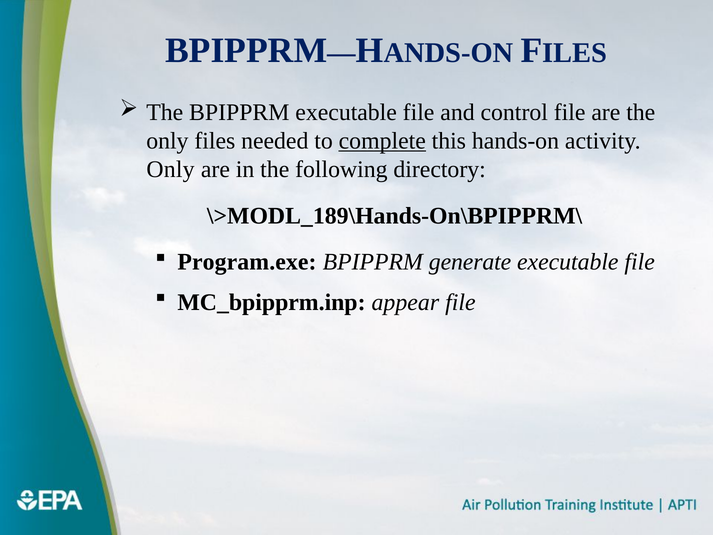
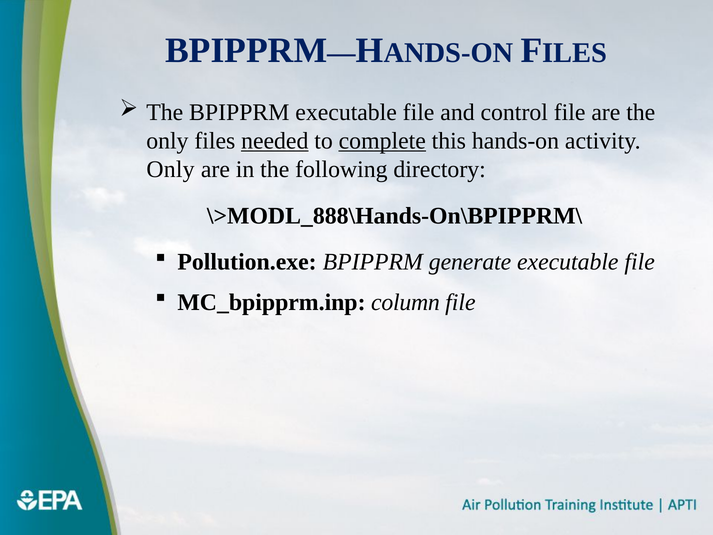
needed underline: none -> present
\>MODL_189\Hands-On\BPIPPRM\: \>MODL_189\Hands-On\BPIPPRM\ -> \>MODL_888\Hands-On\BPIPPRM\
Program.exe: Program.exe -> Pollution.exe
appear: appear -> column
